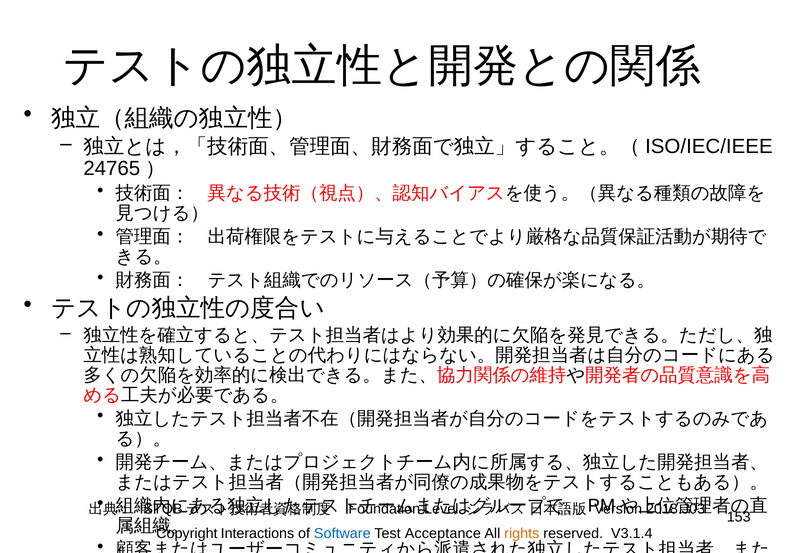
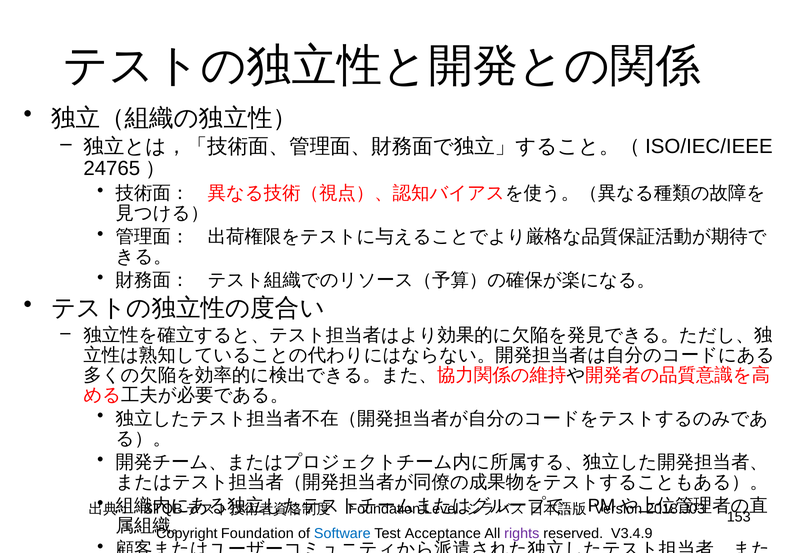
Interactions at (257, 533): Interactions -> Foundation
rights colour: orange -> purple
V3.1.4: V3.1.4 -> V3.4.9
